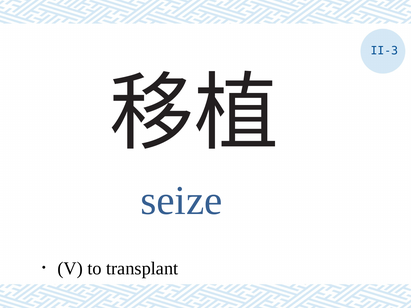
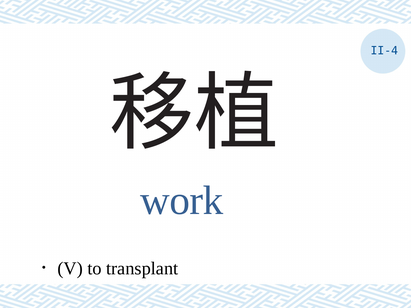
II-3: II-3 -> II-4
seize: seize -> work
